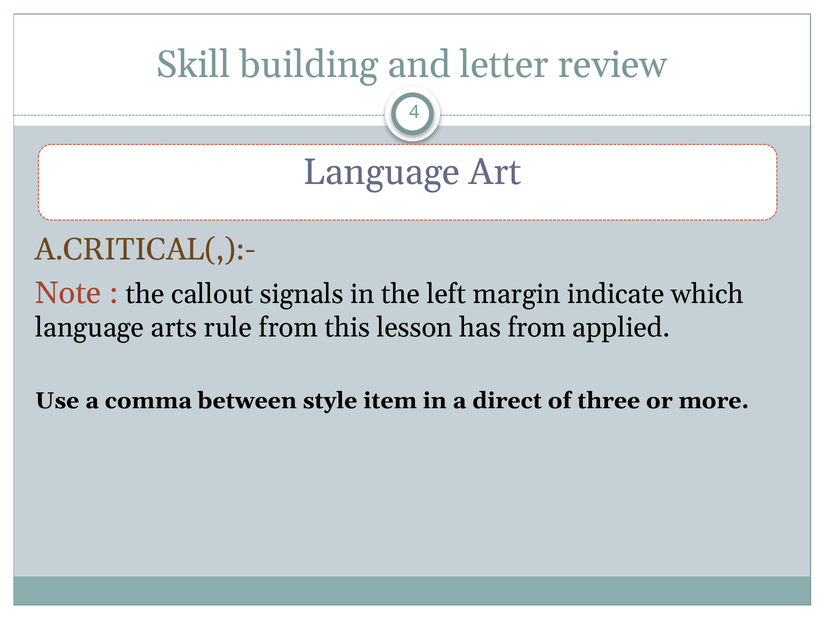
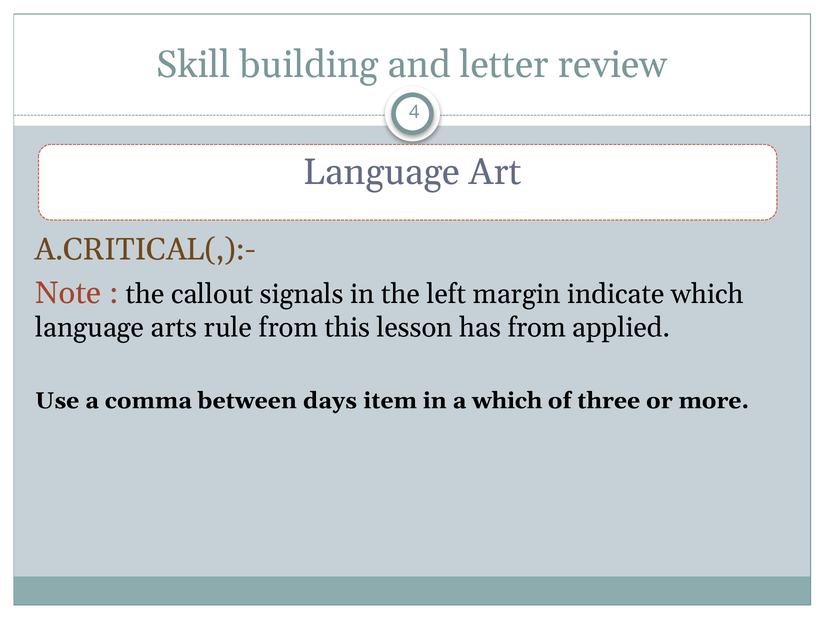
style: style -> days
a direct: direct -> which
